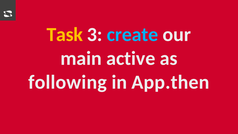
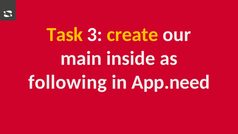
create colour: light blue -> yellow
active: active -> inside
App.then: App.then -> App.need
